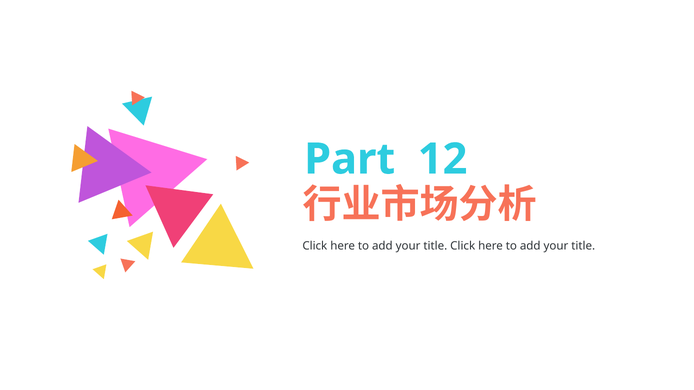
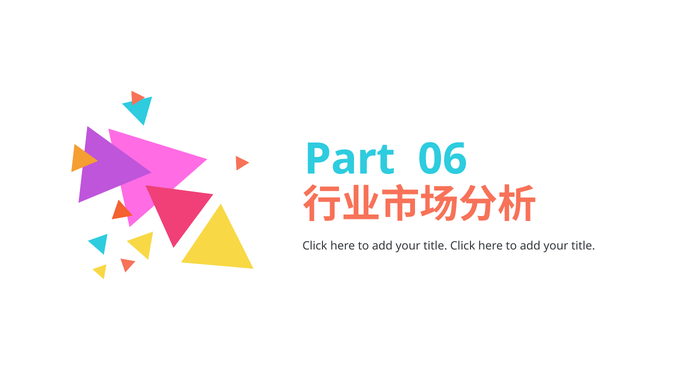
12: 12 -> 06
